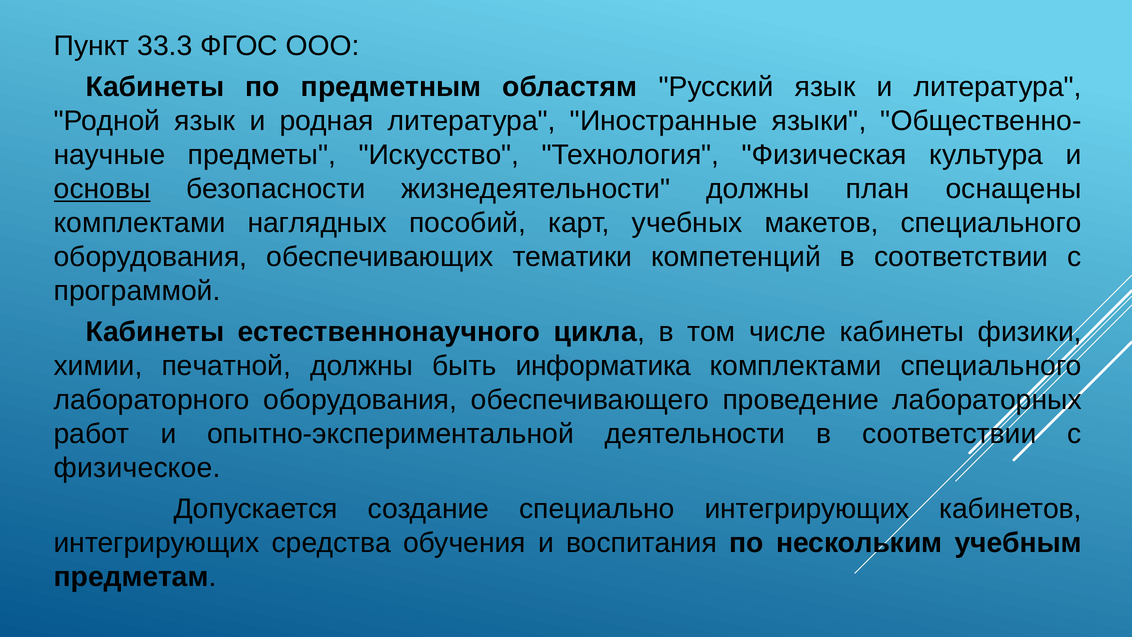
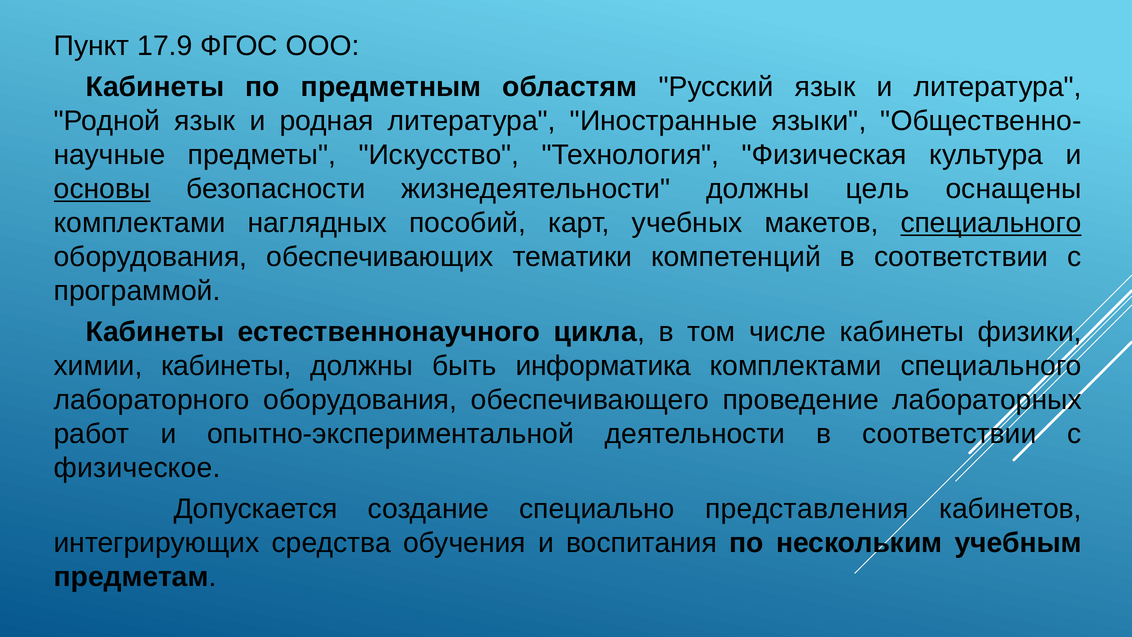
33.3: 33.3 -> 17.9
план: план -> цель
специального at (991, 223) underline: none -> present
химии печатной: печатной -> кабинеты
специально интегрирующих: интегрирующих -> представления
